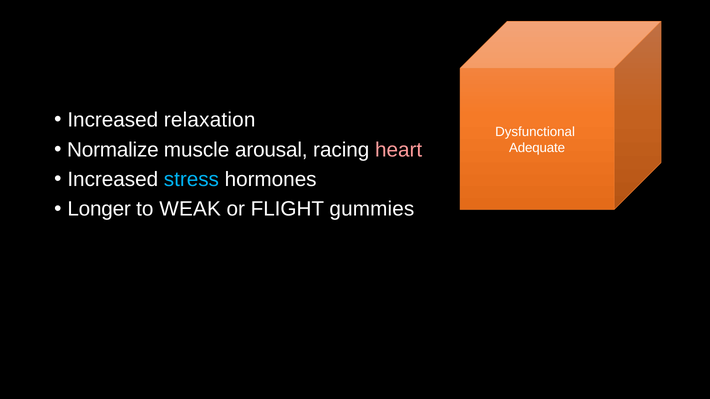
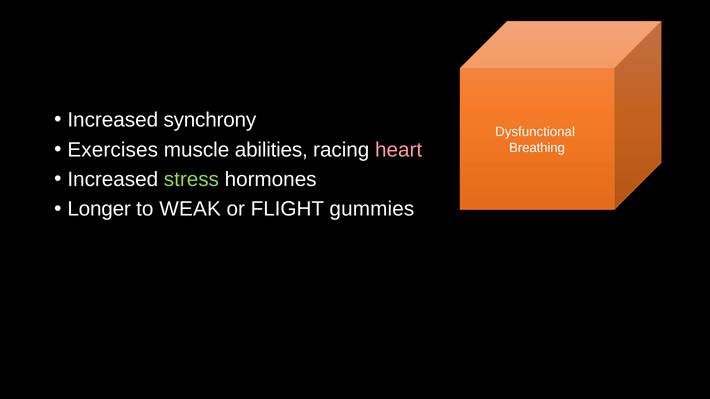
relaxation: relaxation -> synchrony
Normalize: Normalize -> Exercises
arousal: arousal -> abilities
Adequate: Adequate -> Breathing
stress colour: light blue -> light green
